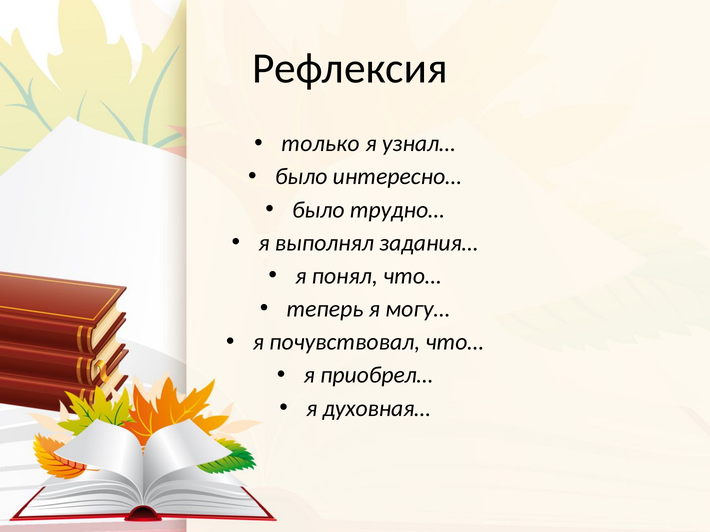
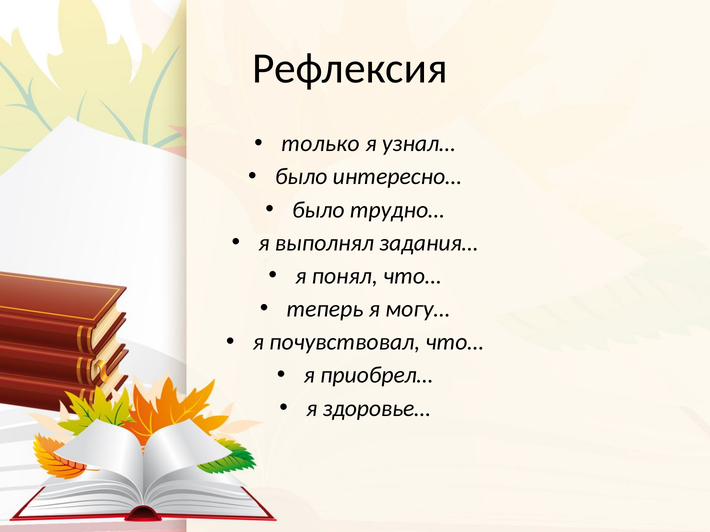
духовная…: духовная… -> здоровье…
